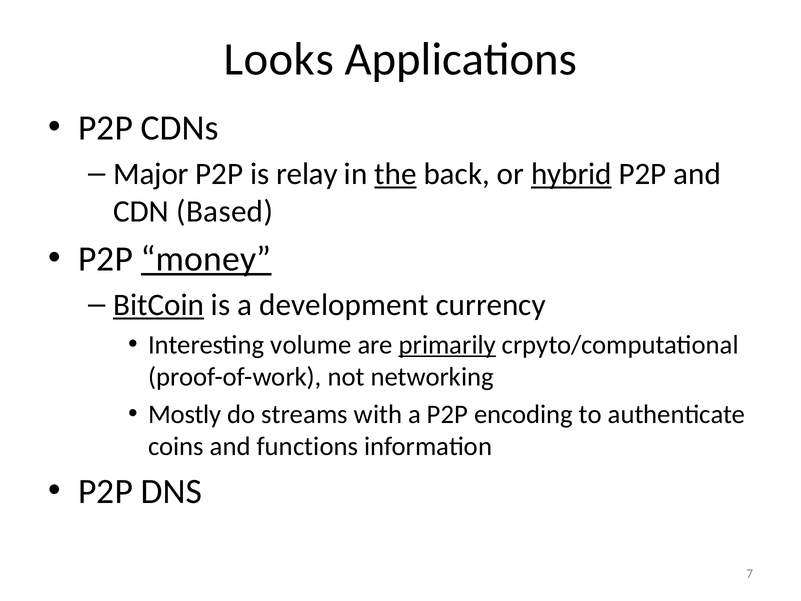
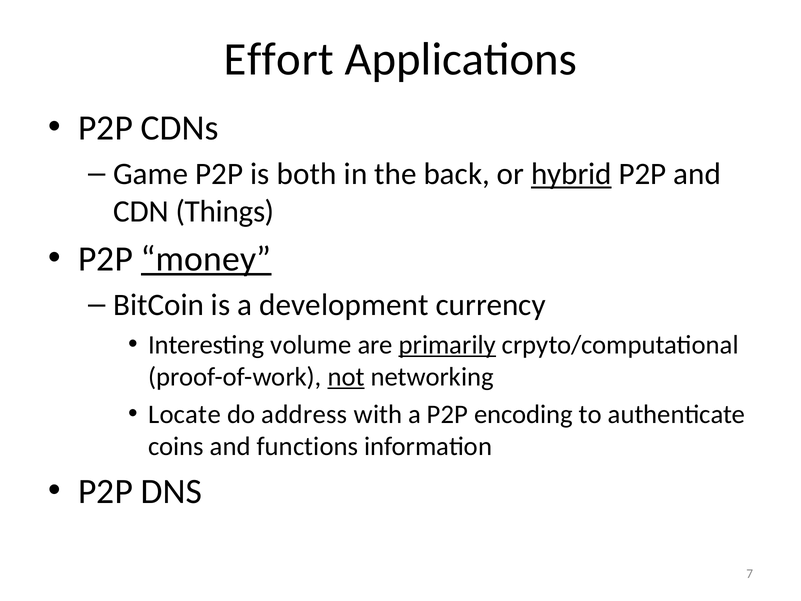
Looks: Looks -> Effort
Major: Major -> Game
relay: relay -> both
the underline: present -> none
Based: Based -> Things
BitCoin underline: present -> none
not underline: none -> present
Mostly: Mostly -> Locate
streams: streams -> address
